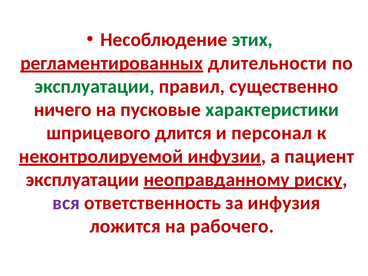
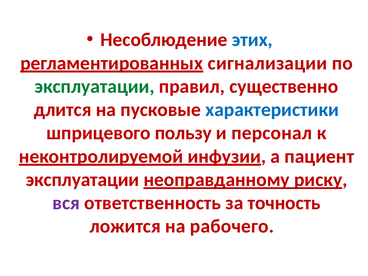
этих colour: green -> blue
длительности: длительности -> сигнализации
ничего: ничего -> длится
характеристики colour: green -> blue
длится: длится -> пользу
инфузия: инфузия -> точность
